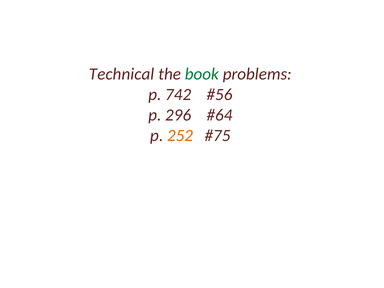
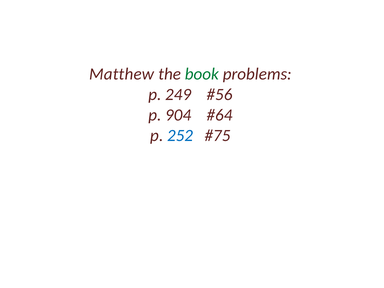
Technical: Technical -> Matthew
742: 742 -> 249
296: 296 -> 904
252 colour: orange -> blue
